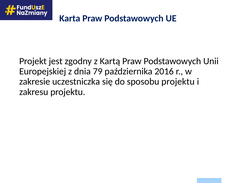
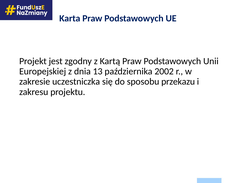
79: 79 -> 13
2016: 2016 -> 2002
sposobu projektu: projektu -> przekazu
